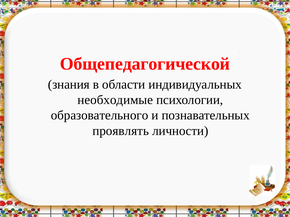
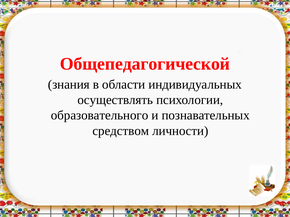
необходимые: необходимые -> осуществлять
проявлять: проявлять -> средством
